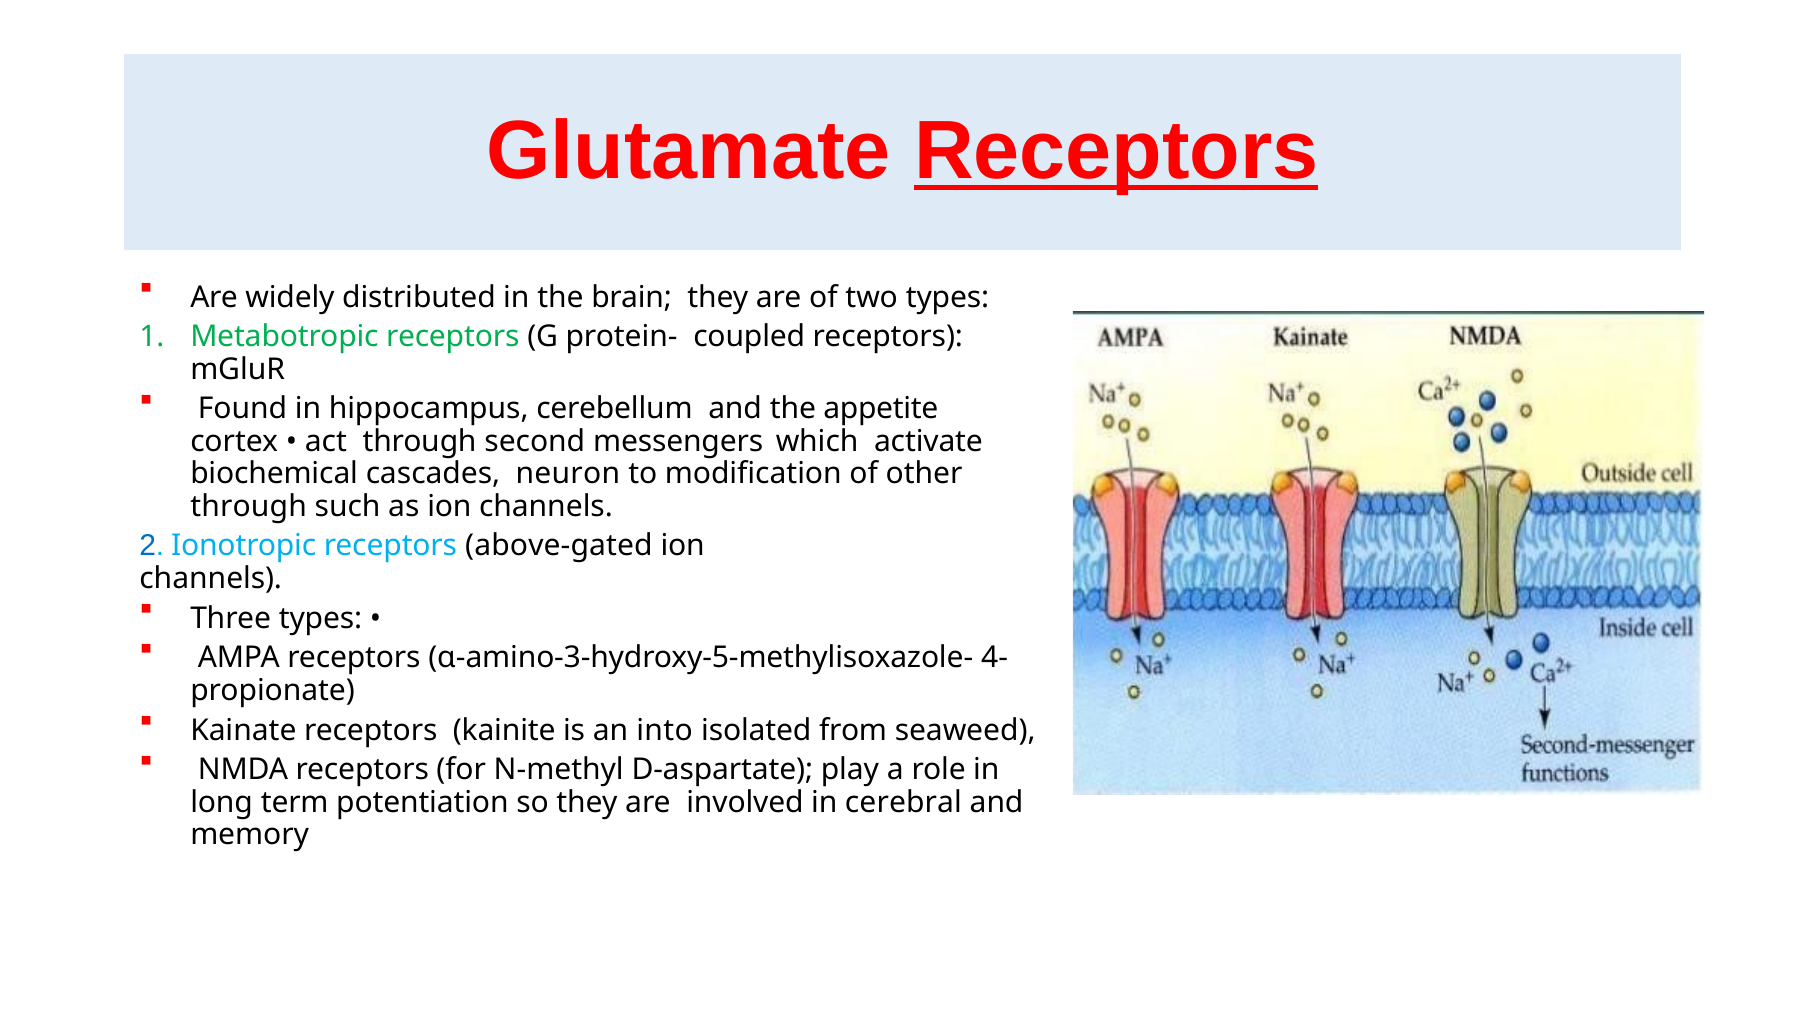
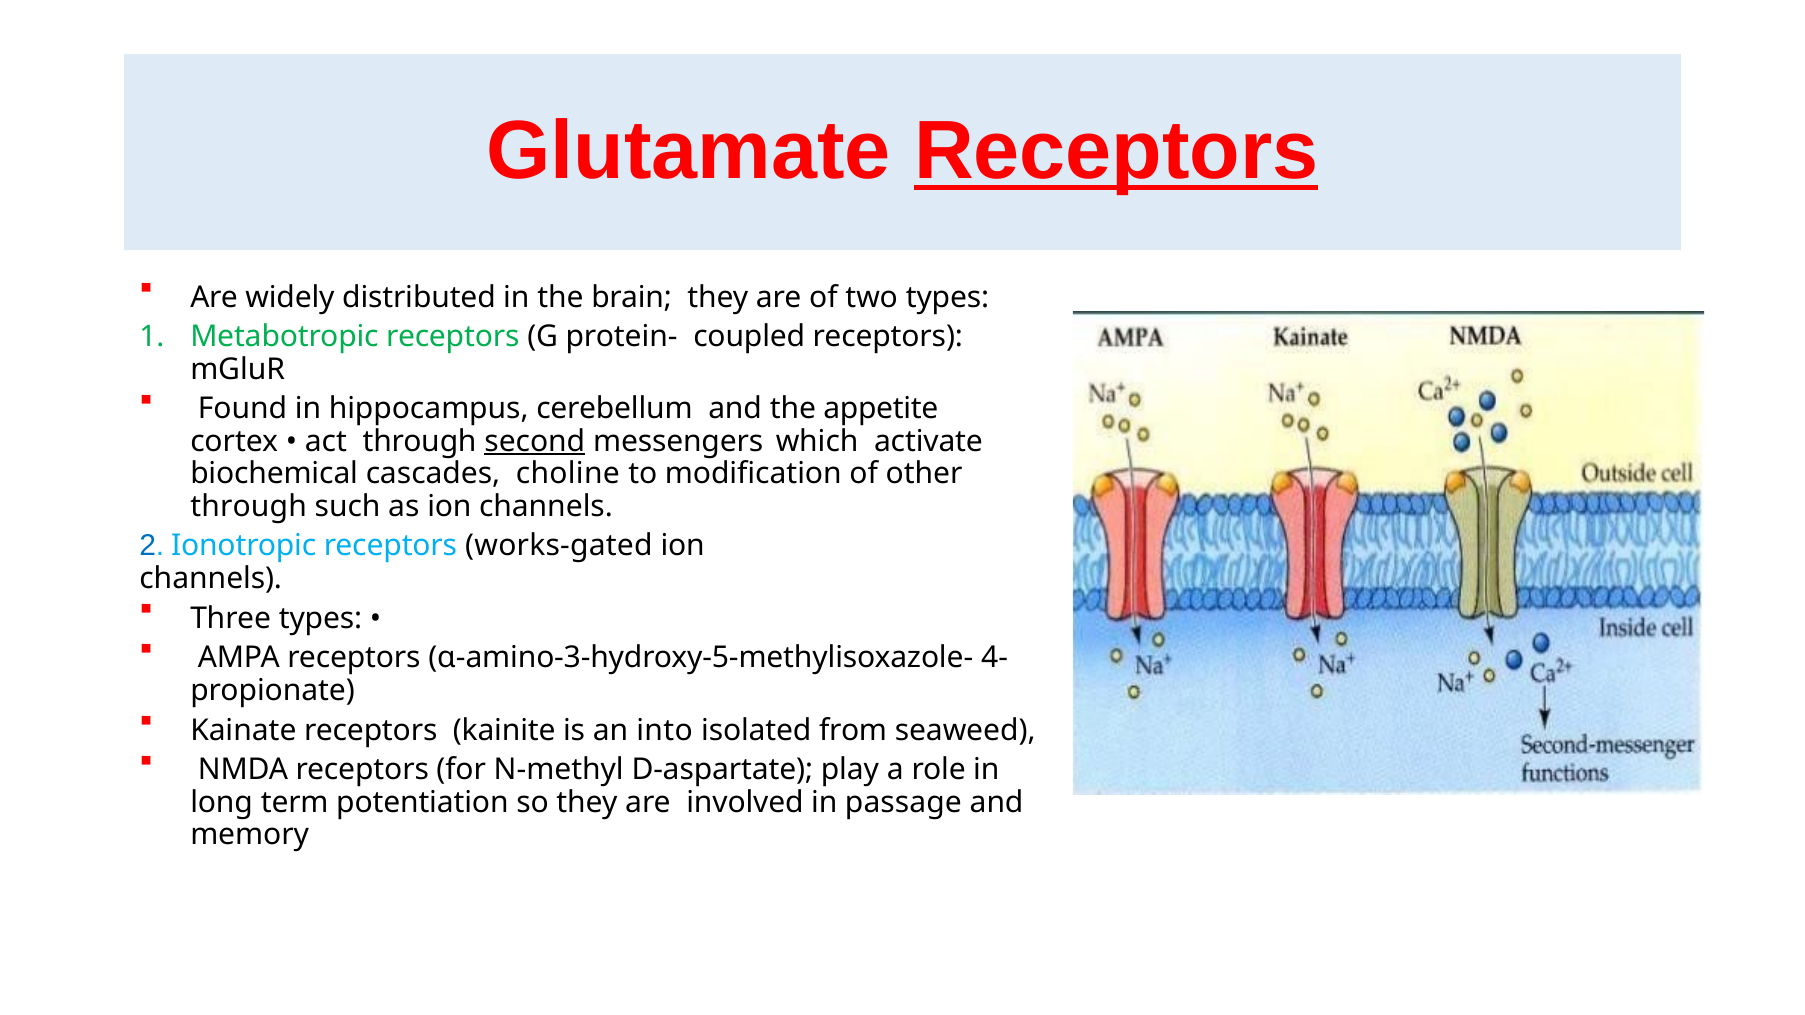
second underline: none -> present
neuron: neuron -> choline
above-gated: above-gated -> works-gated
cerebral: cerebral -> passage
